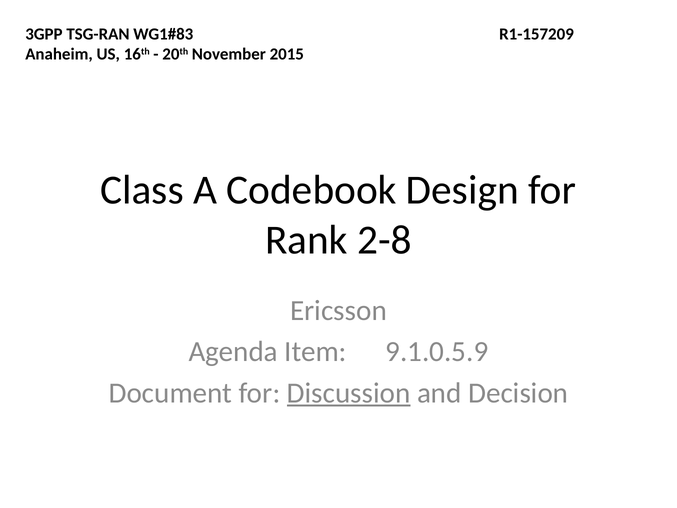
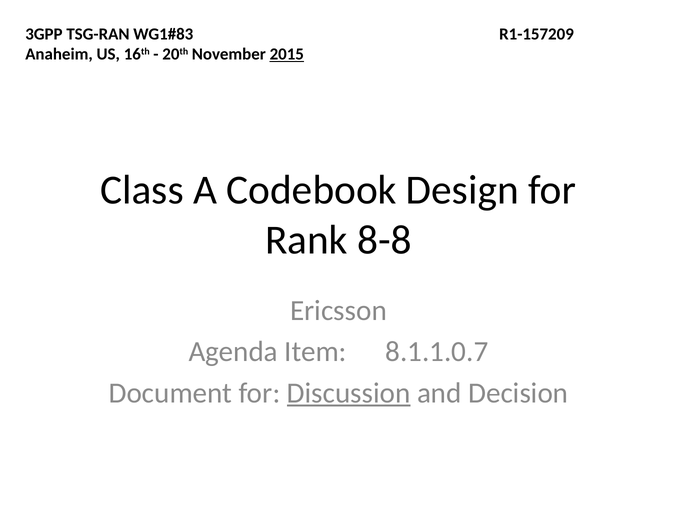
2015 underline: none -> present
2-8: 2-8 -> 8-8
9.1.0.5.9: 9.1.0.5.9 -> 8.1.1.0.7
